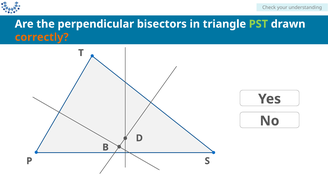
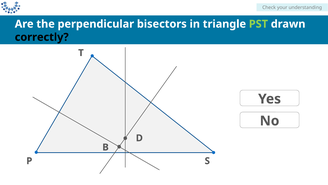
correctly colour: orange -> black
